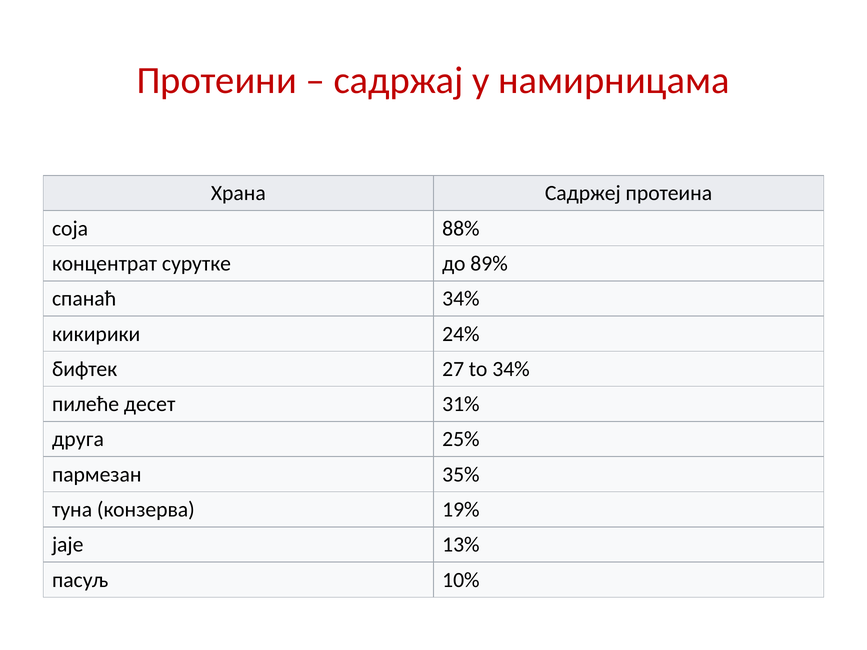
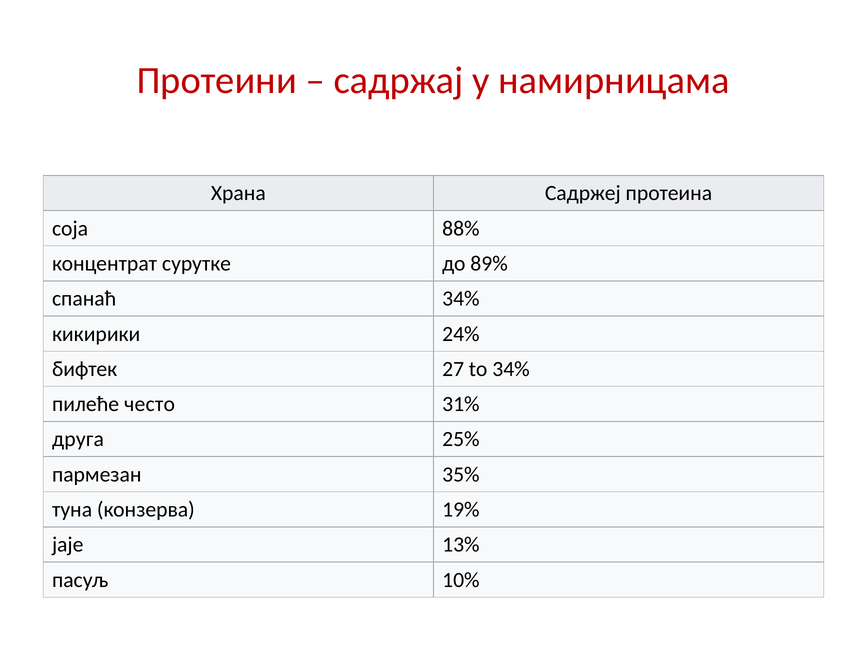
десет: десет -> често
